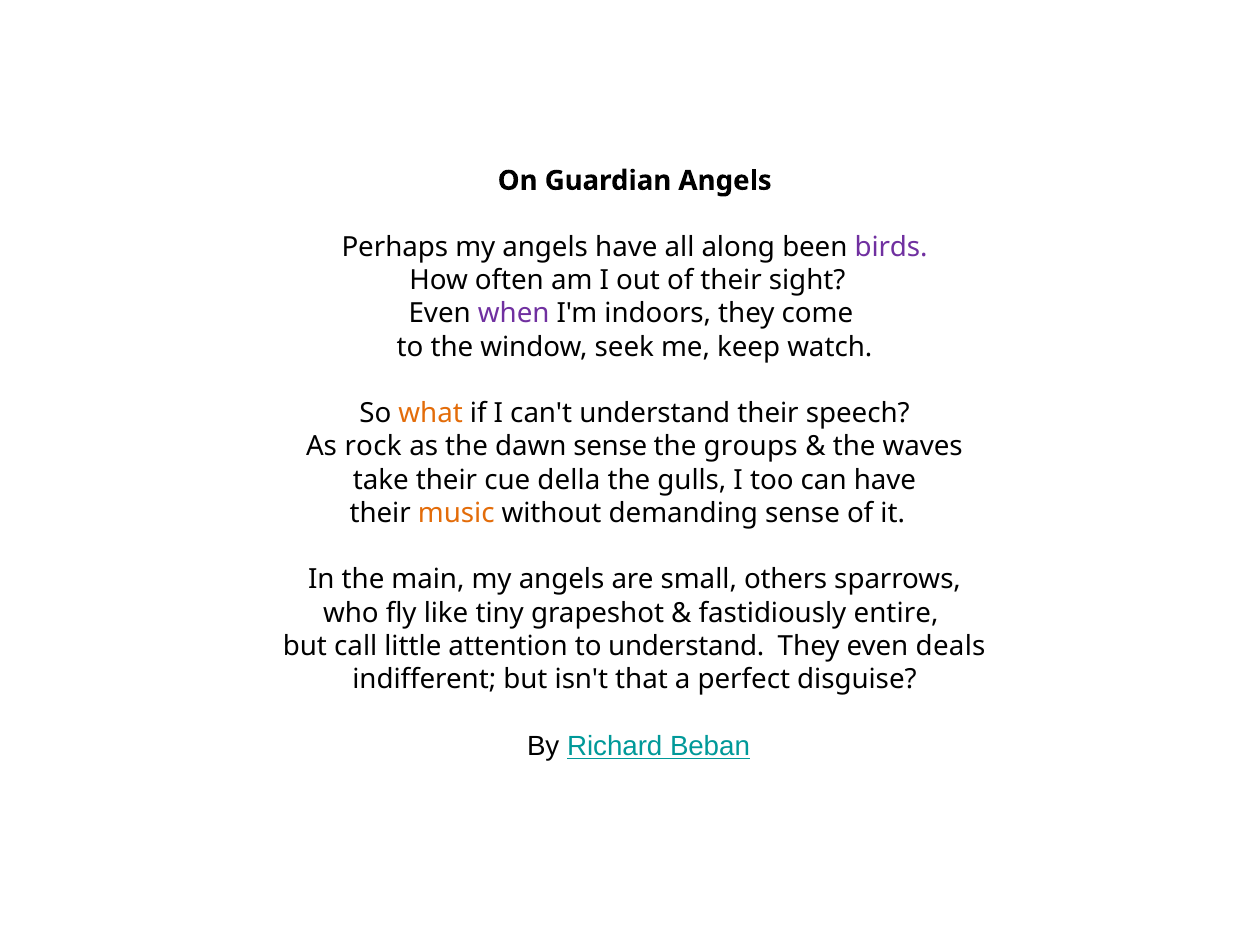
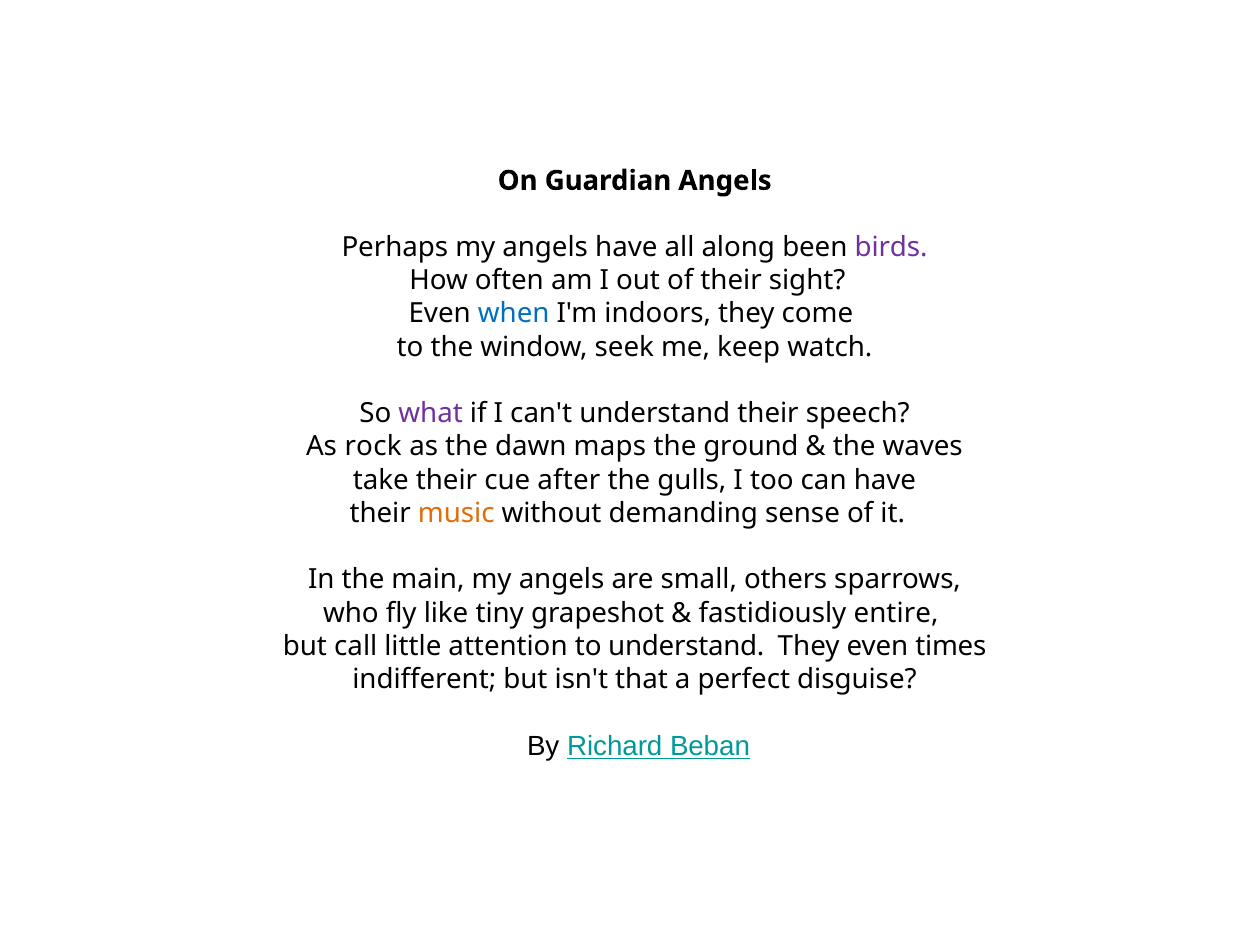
when colour: purple -> blue
what colour: orange -> purple
dawn sense: sense -> maps
groups: groups -> ground
della: della -> after
deals: deals -> times
